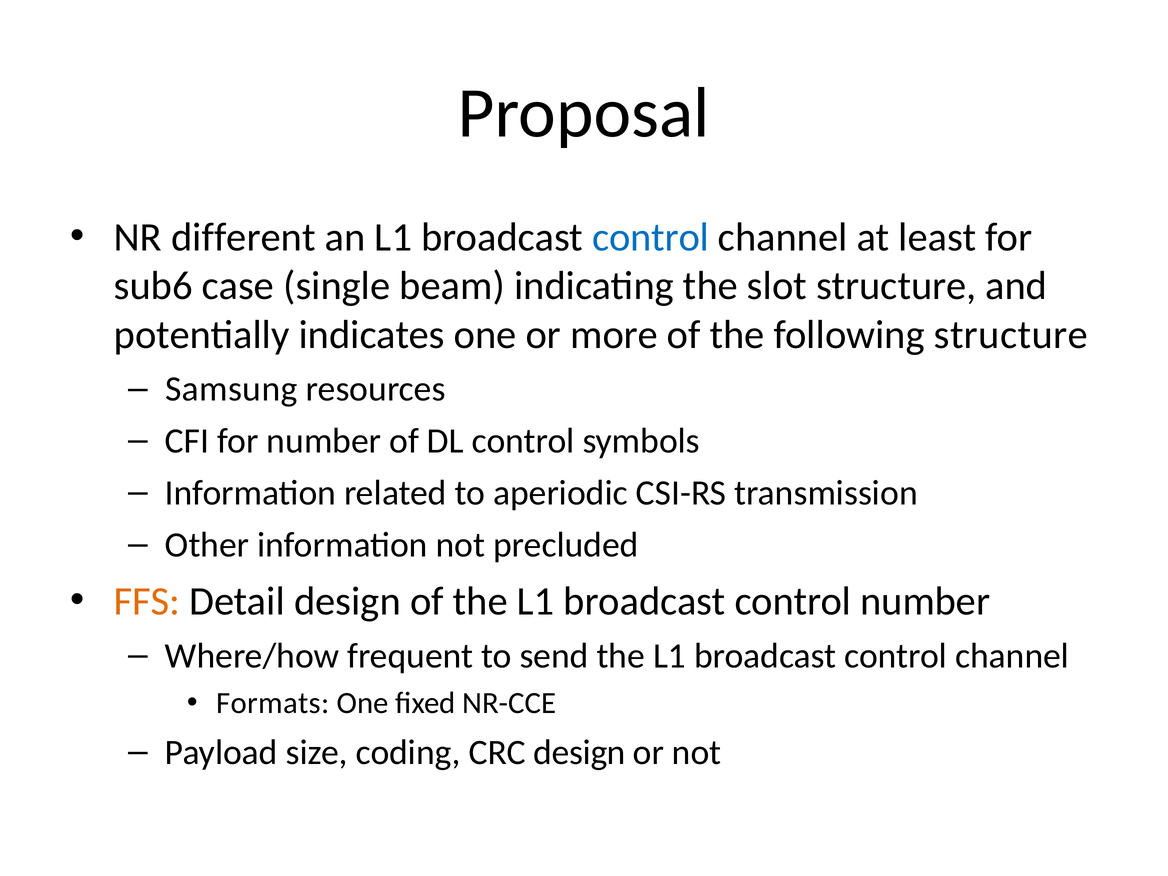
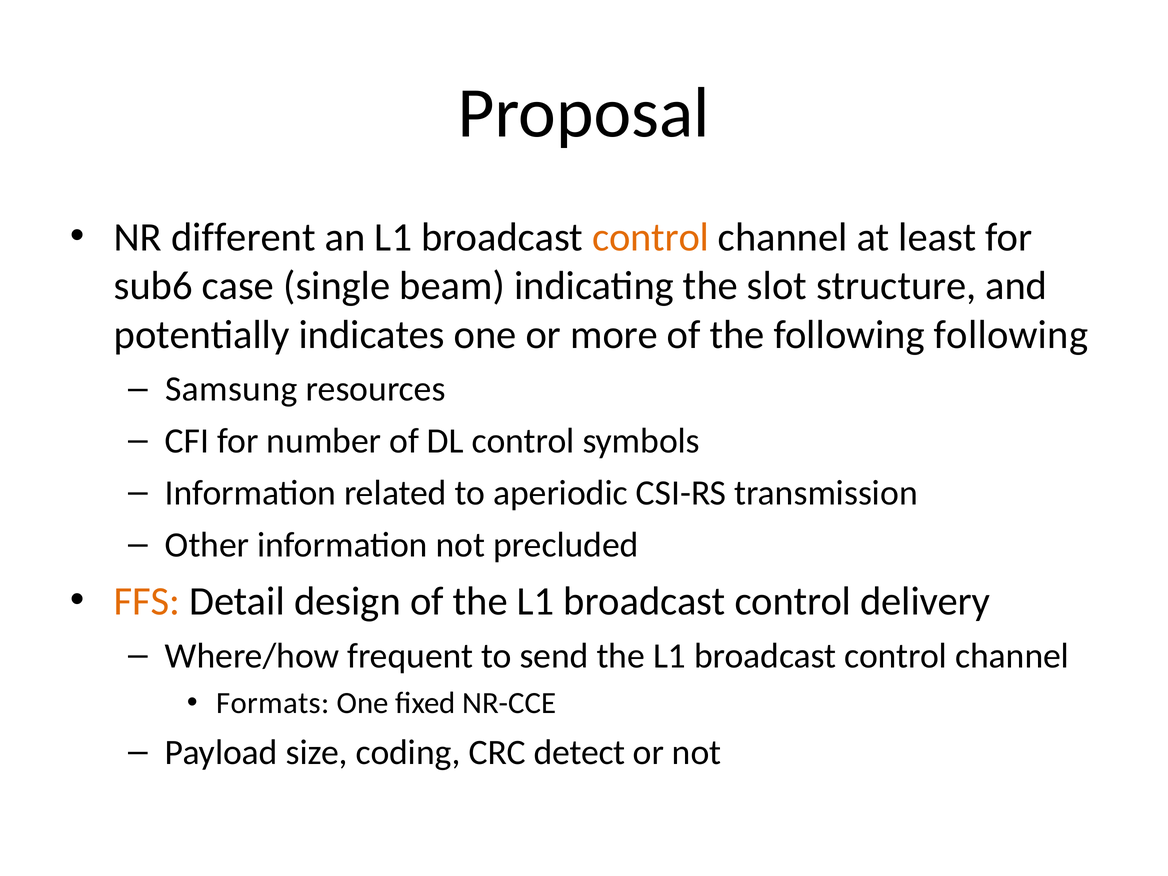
control at (651, 237) colour: blue -> orange
following structure: structure -> following
control number: number -> delivery
CRC design: design -> detect
